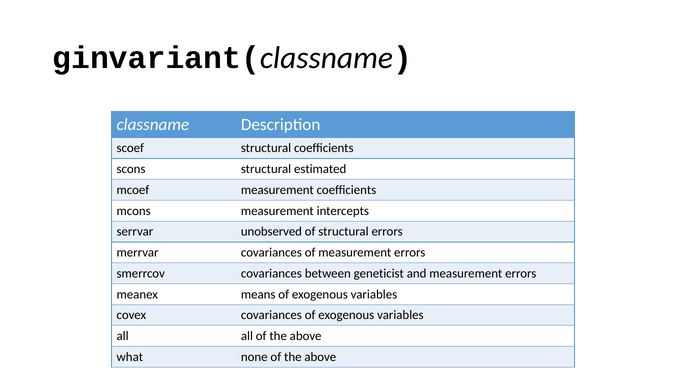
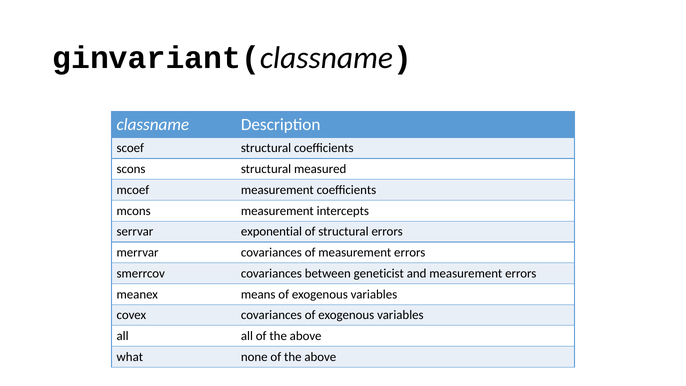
estimated: estimated -> measured
unobserved: unobserved -> exponential
